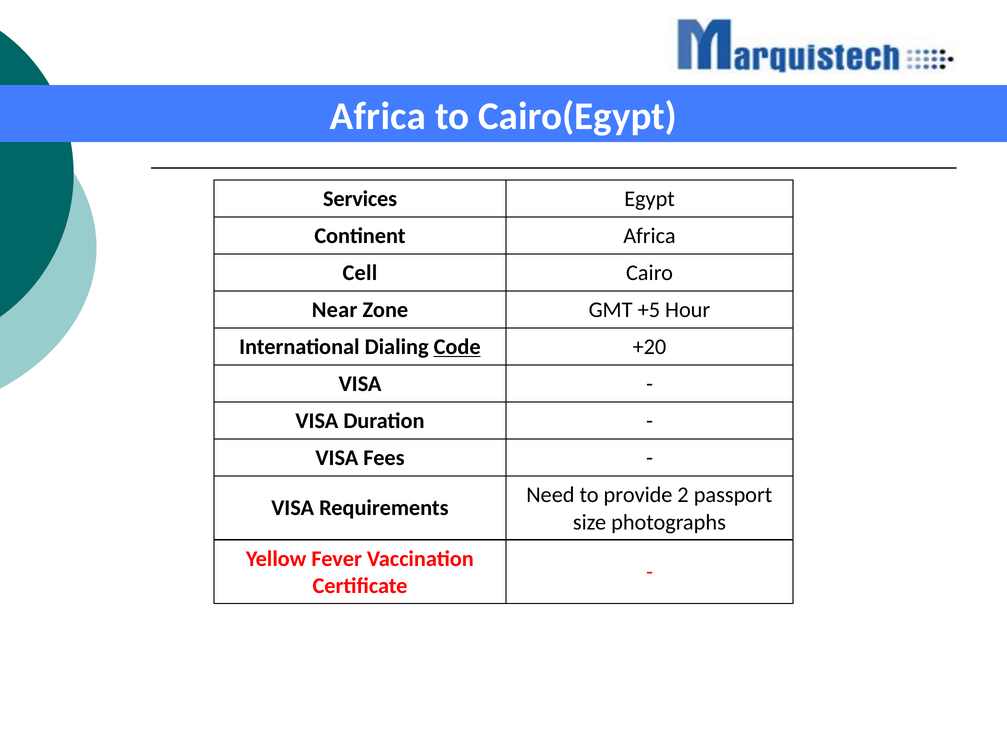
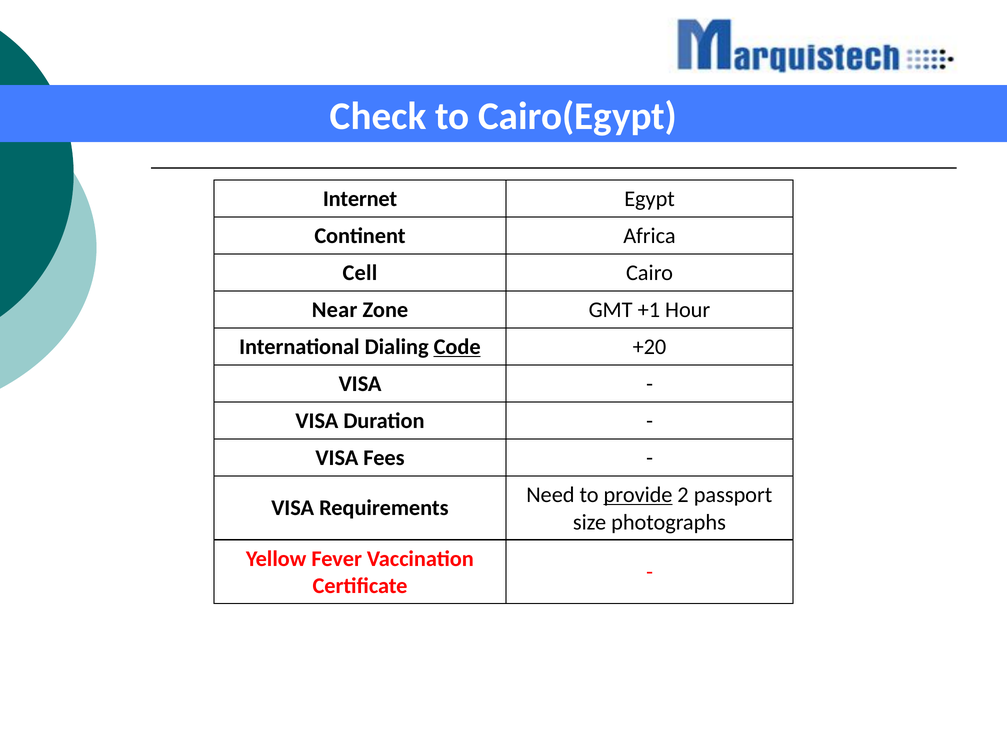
Africa at (378, 116): Africa -> Check
Services: Services -> Internet
+5: +5 -> +1
provide underline: none -> present
